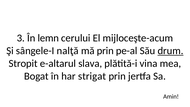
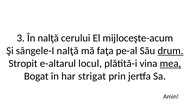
În lemn: lemn -> nalţă
mă prin: prin -> faţa
slava: slava -> locul
mea underline: none -> present
